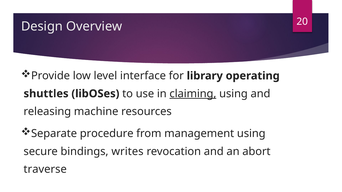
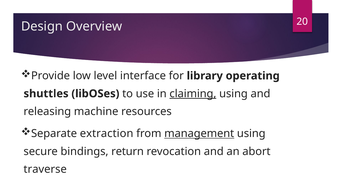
procedure: procedure -> extraction
management underline: none -> present
writes: writes -> return
